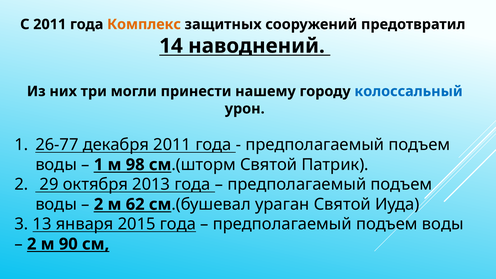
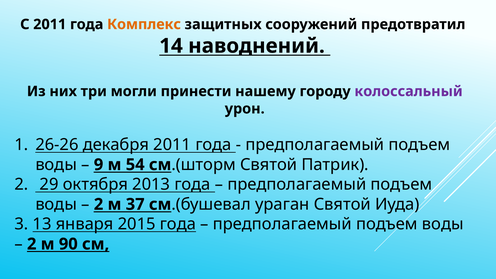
колоссальный colour: blue -> purple
26-77: 26-77 -> 26-26
1 at (99, 165): 1 -> 9
98: 98 -> 54
62: 62 -> 37
